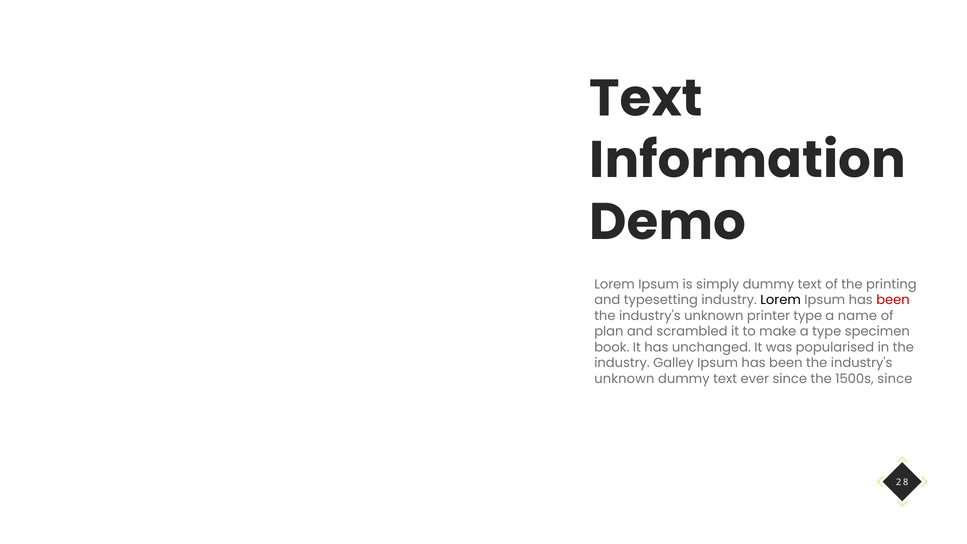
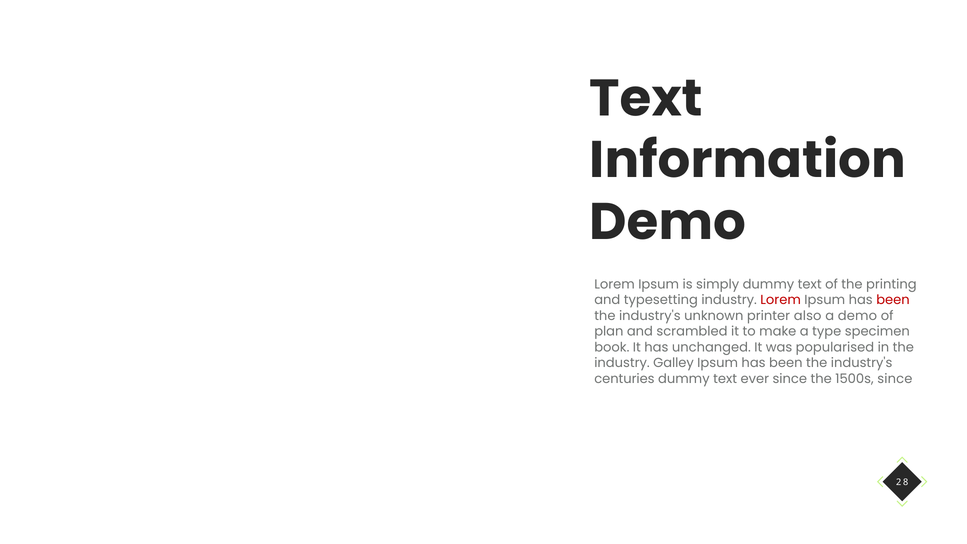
Lorem at (781, 300) colour: black -> red
printer type: type -> also
a name: name -> demo
unknown at (624, 379): unknown -> centuries
